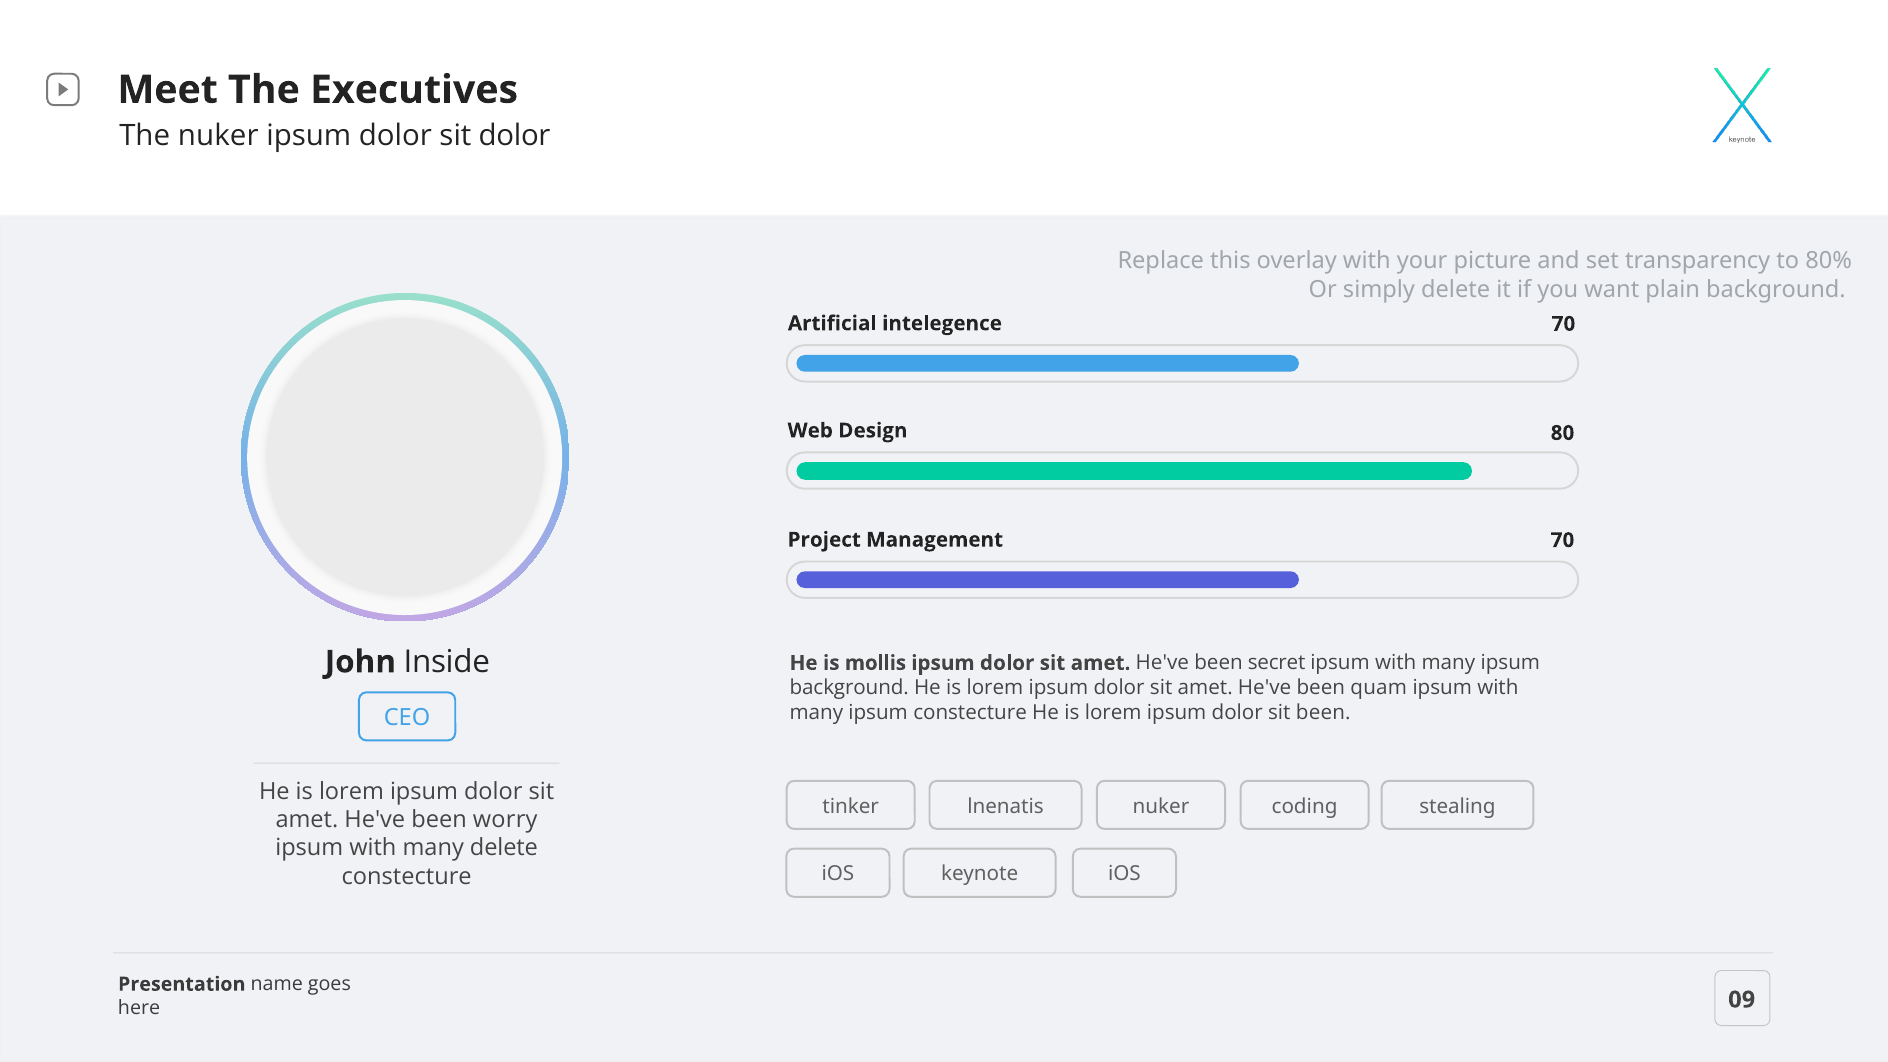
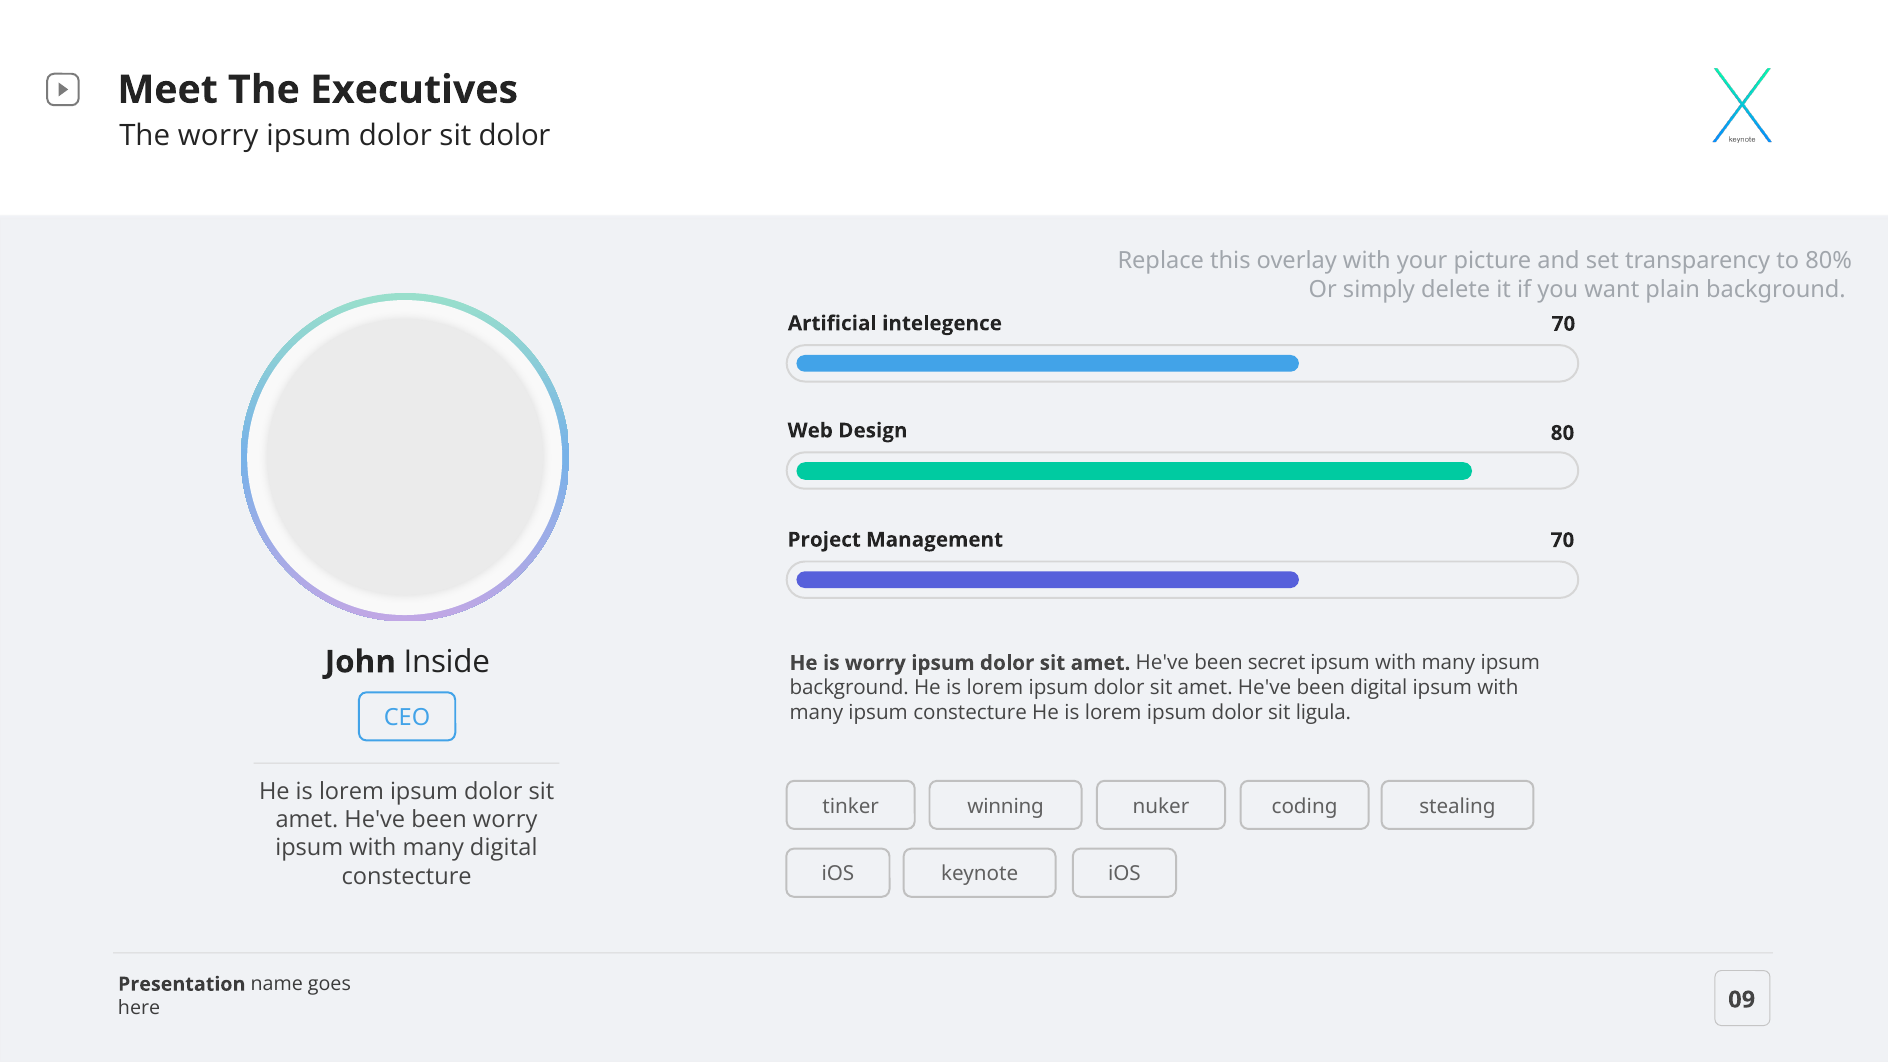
The nuker: nuker -> worry
is mollis: mollis -> worry
been quam: quam -> digital
sit been: been -> ligula
lnenatis: lnenatis -> winning
many delete: delete -> digital
